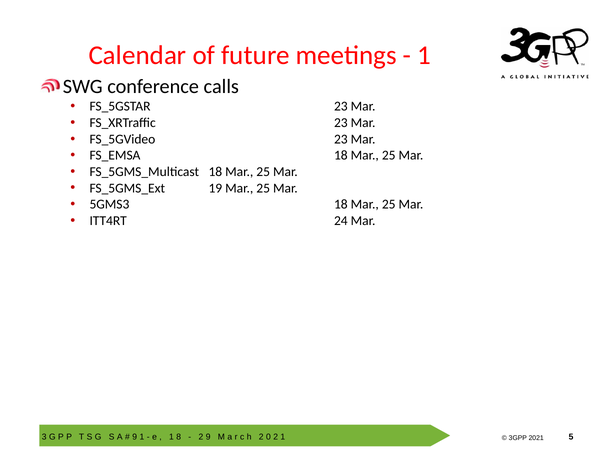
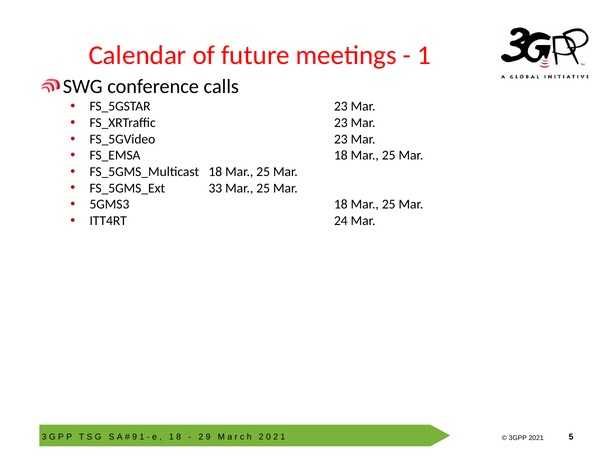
19: 19 -> 33
